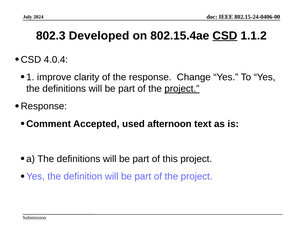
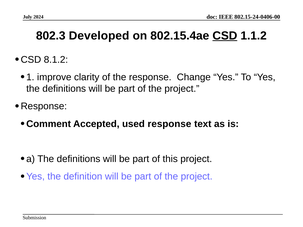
4.0.4: 4.0.4 -> 8.1.2
project at (182, 89) underline: present -> none
used afternoon: afternoon -> response
